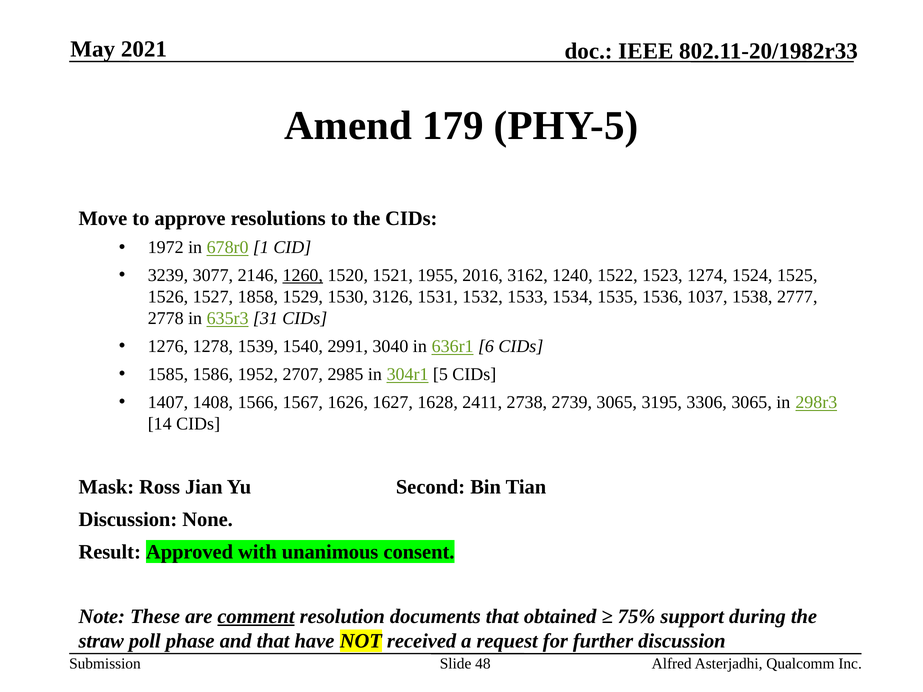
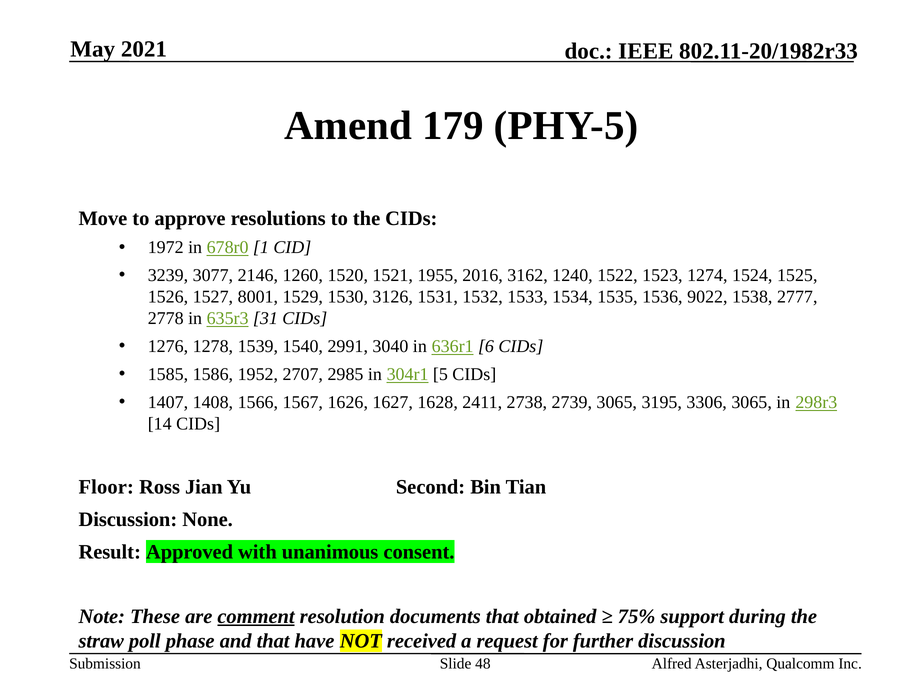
1260 underline: present -> none
1858: 1858 -> 8001
1037: 1037 -> 9022
Mask: Mask -> Floor
